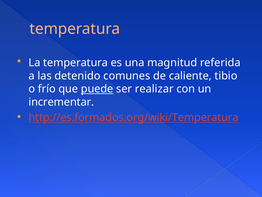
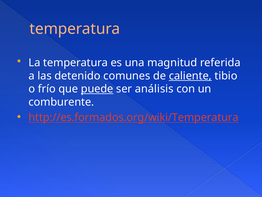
caliente underline: none -> present
realizar: realizar -> análisis
incrementar: incrementar -> comburente
